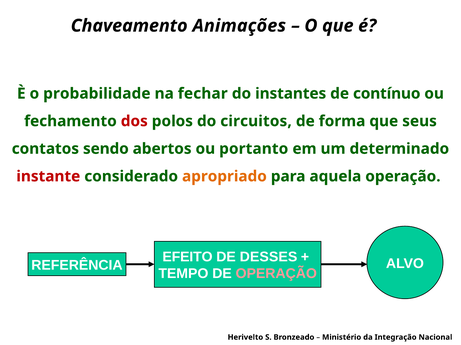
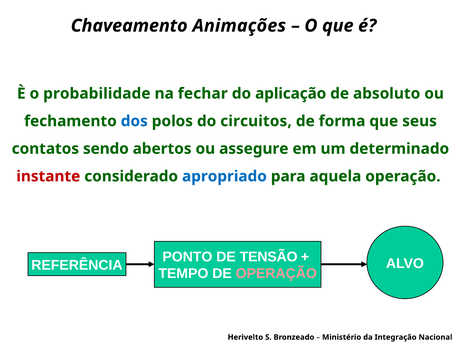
instantes: instantes -> aplicação
contínuo: contínuo -> absoluto
dos colour: red -> blue
portanto: portanto -> assegure
apropriado colour: orange -> blue
EFEITO: EFEITO -> PONTO
DESSES: DESSES -> TENSÃO
